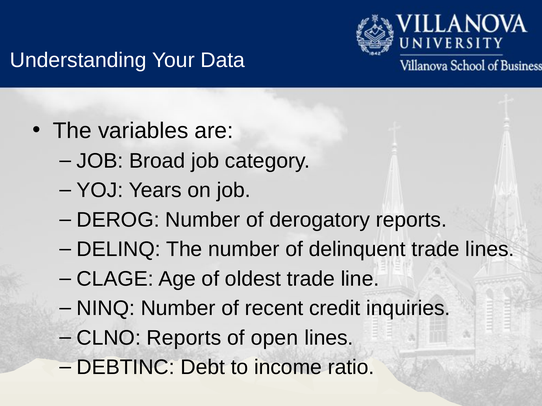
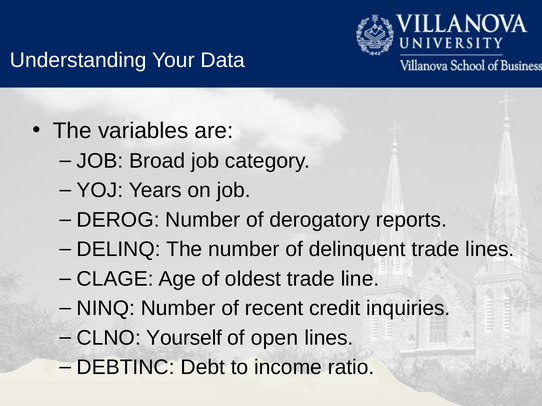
CLNO Reports: Reports -> Yourself
